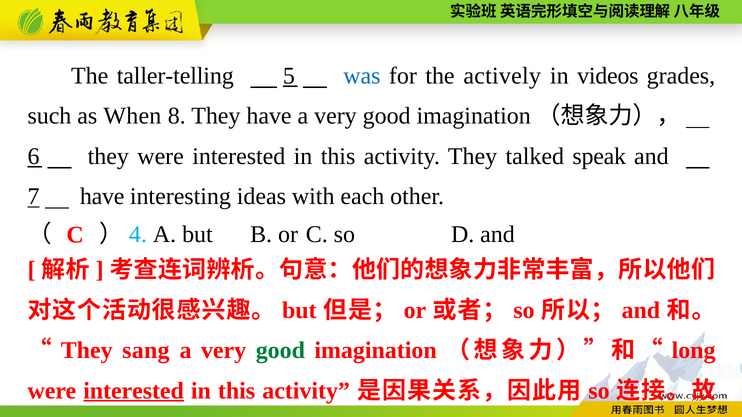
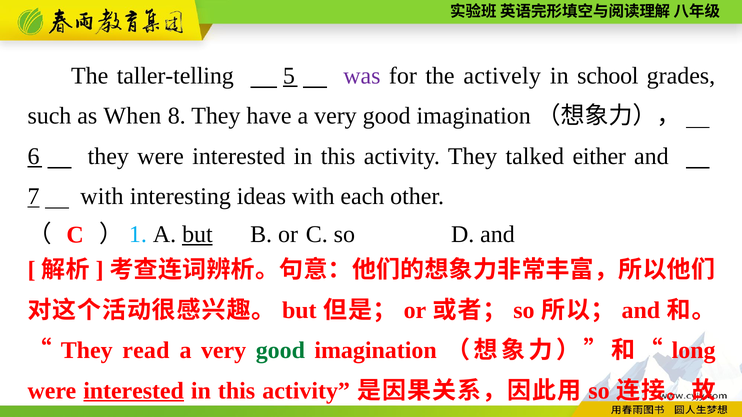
was colour: blue -> purple
videos: videos -> school
speak: speak -> either
7 have: have -> with
4: 4 -> 1
but at (197, 235) underline: none -> present
sang: sang -> read
